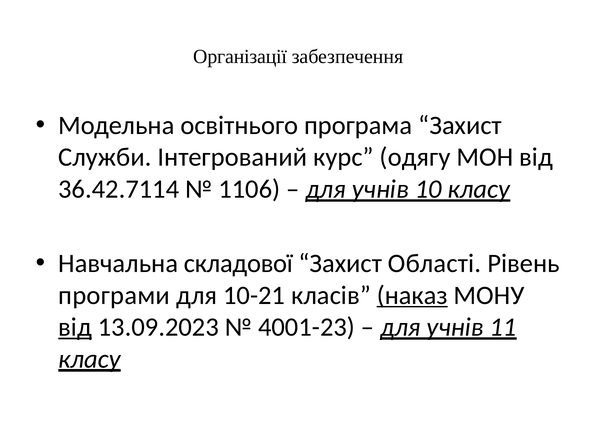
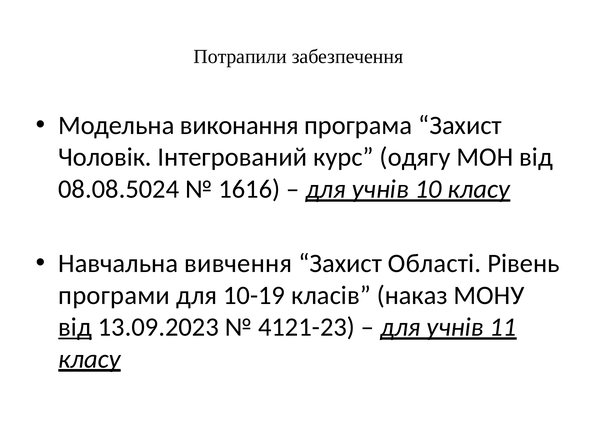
Організації: Організації -> Потрапили
освітнього: освітнього -> виконання
Служби: Служби -> Чоловік
36.42.7114: 36.42.7114 -> 08.08.5024
1106: 1106 -> 1616
складової: складової -> вивчення
10-21: 10-21 -> 10-19
наказ underline: present -> none
4001-23: 4001-23 -> 4121-23
